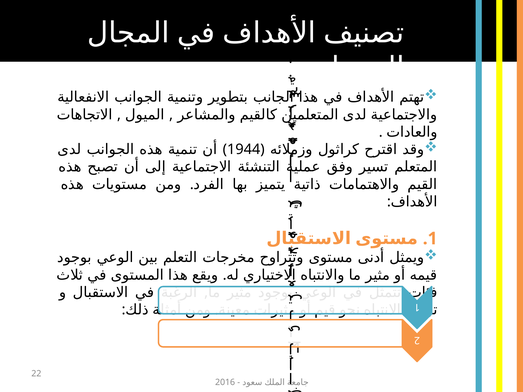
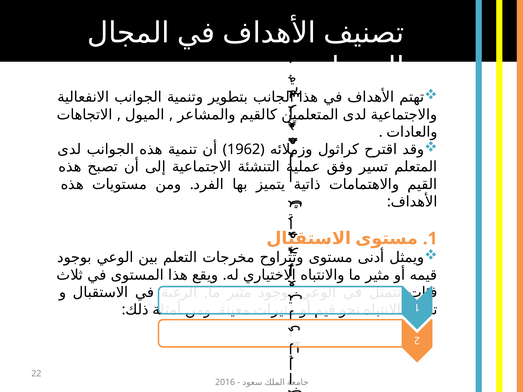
1944: 1944 -> 1962
